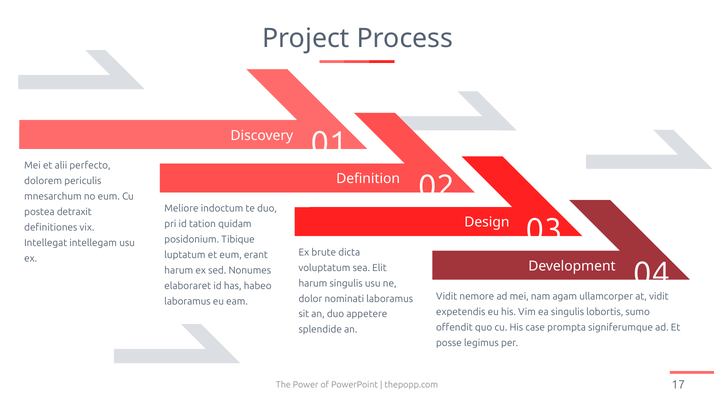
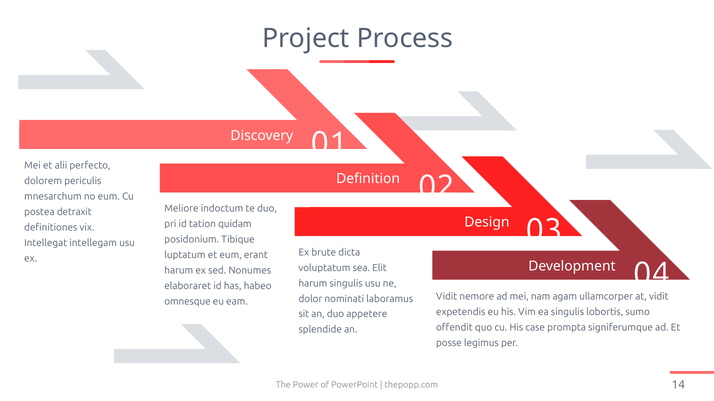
laboramus at (187, 302): laboramus -> omnesque
17: 17 -> 14
